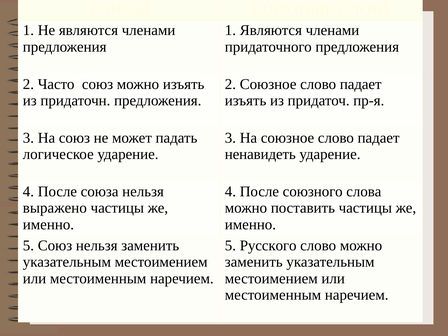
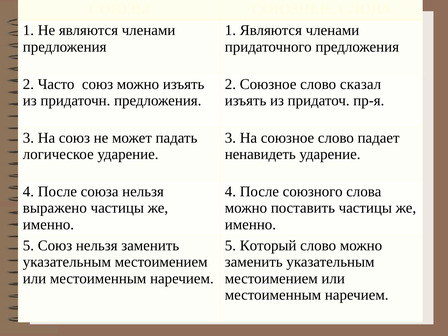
2 Союзное слово падает: падает -> сказал
Русского: Русского -> Который
